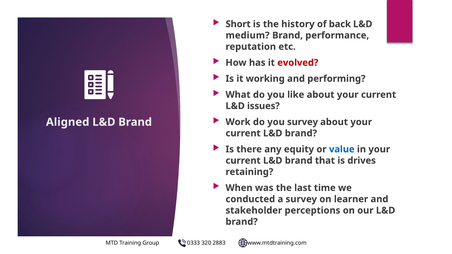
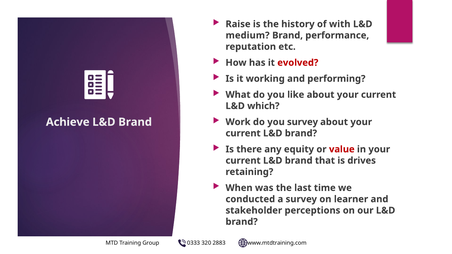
Short: Short -> Raise
back: back -> with
issues: issues -> which
Aligned: Aligned -> Achieve
value colour: blue -> red
